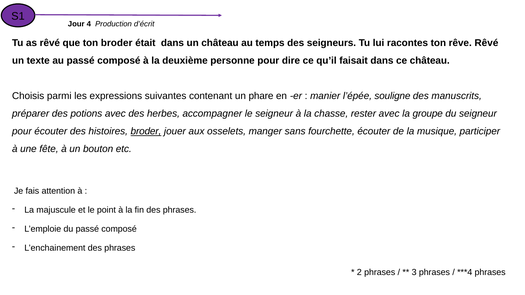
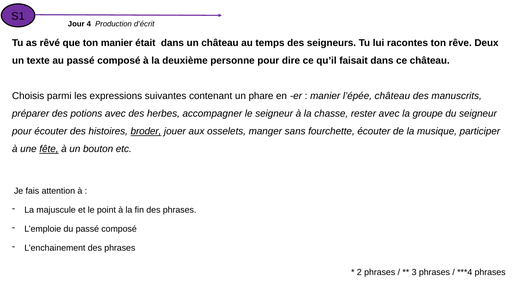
ton broder: broder -> manier
rêve Rêvé: Rêvé -> Deux
l’épée souligne: souligne -> château
fête underline: none -> present
